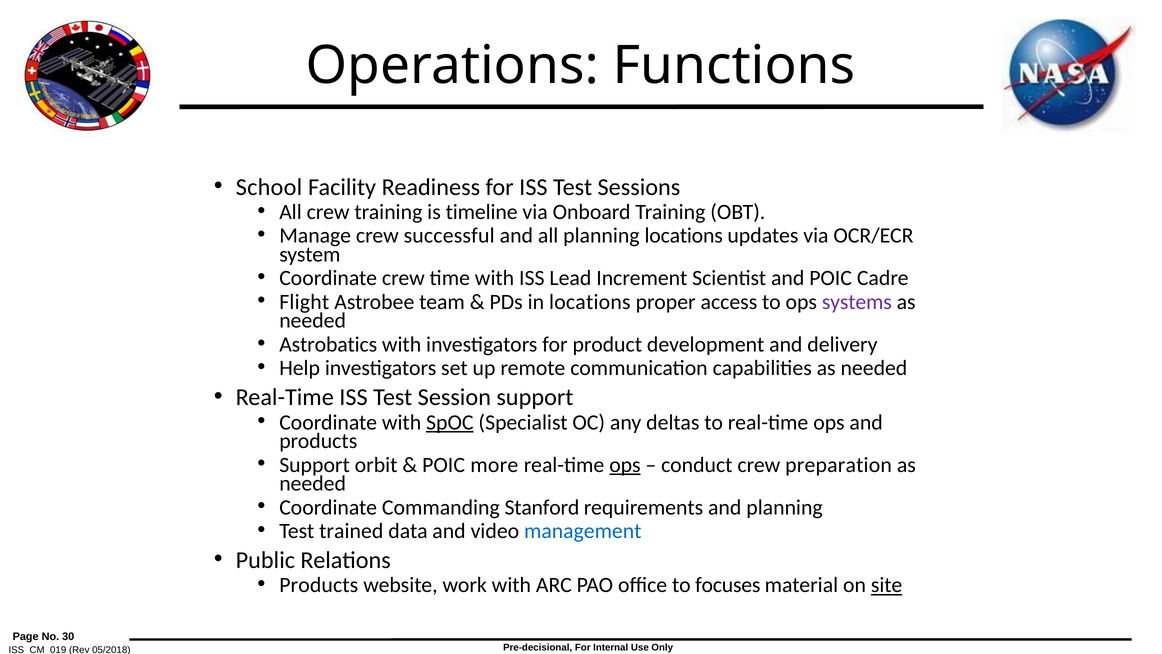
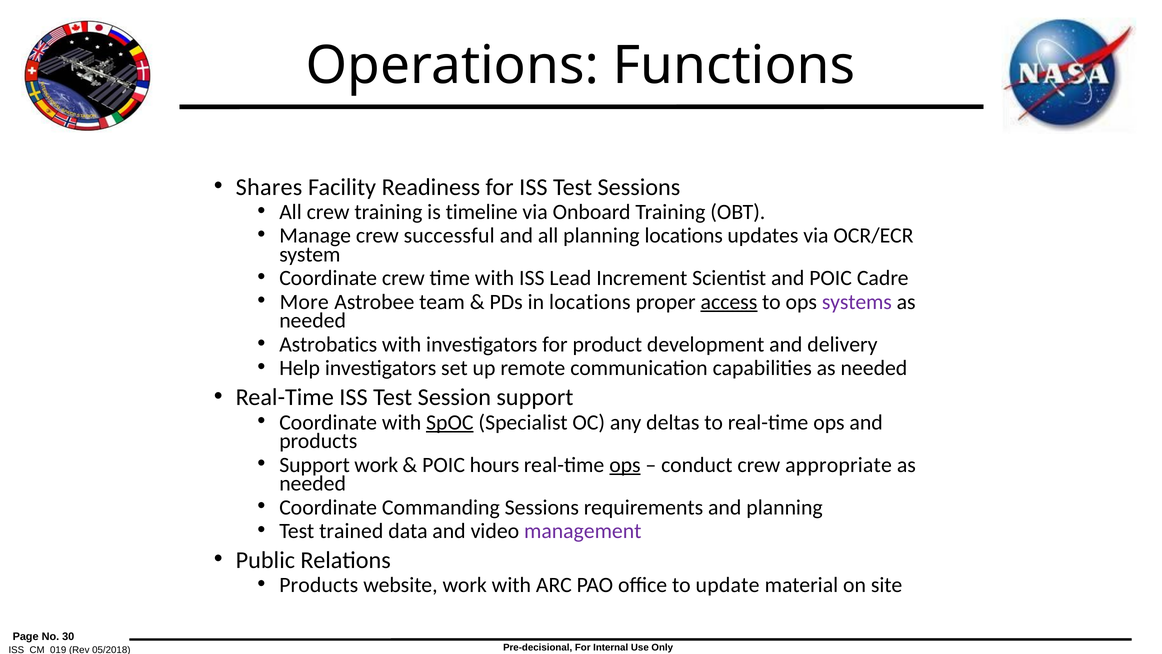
School: School -> Shares
Flight: Flight -> More
access underline: none -> present
Support orbit: orbit -> work
more: more -> hours
preparation: preparation -> appropriate
Commanding Stanford: Stanford -> Sessions
management colour: blue -> purple
focuses: focuses -> update
site underline: present -> none
